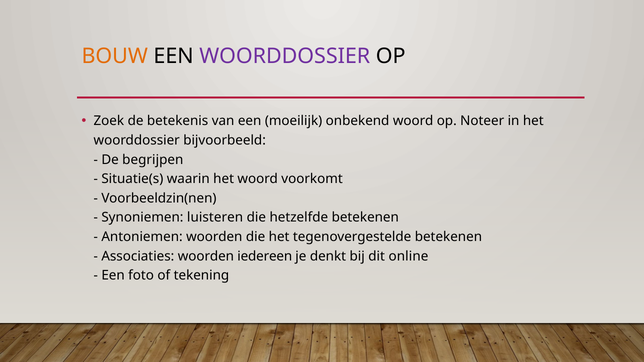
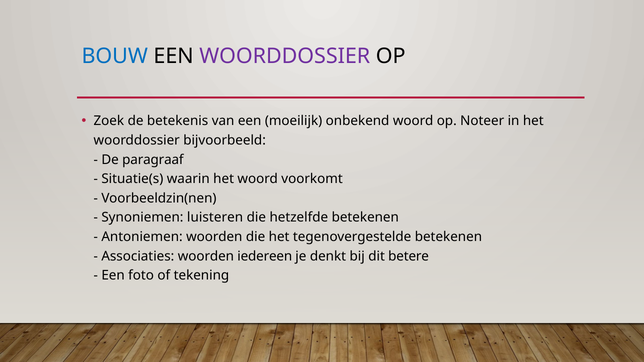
BOUW colour: orange -> blue
begrijpen: begrijpen -> paragraaf
online: online -> betere
